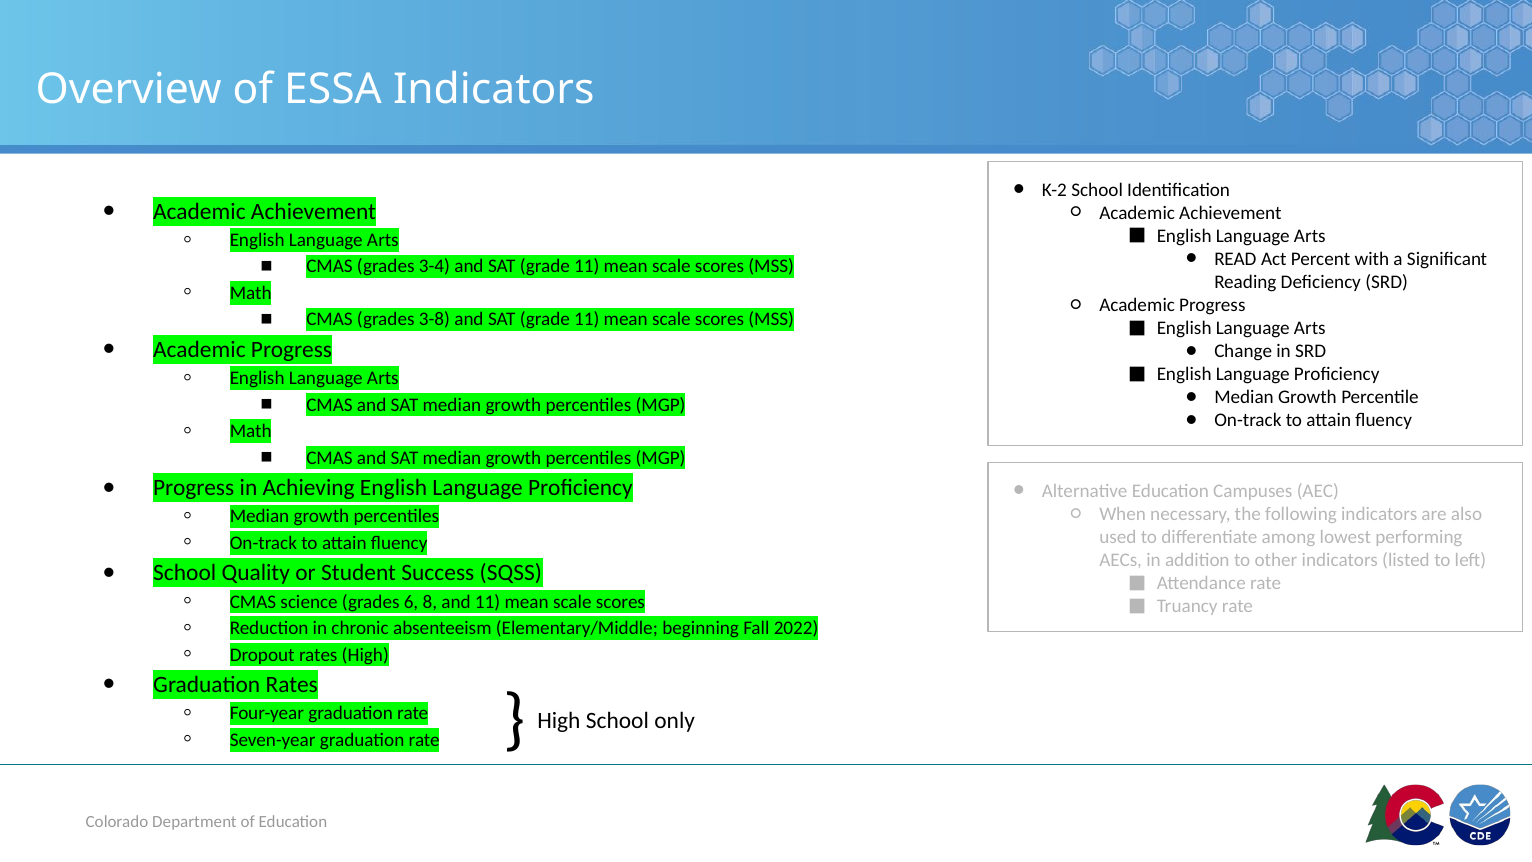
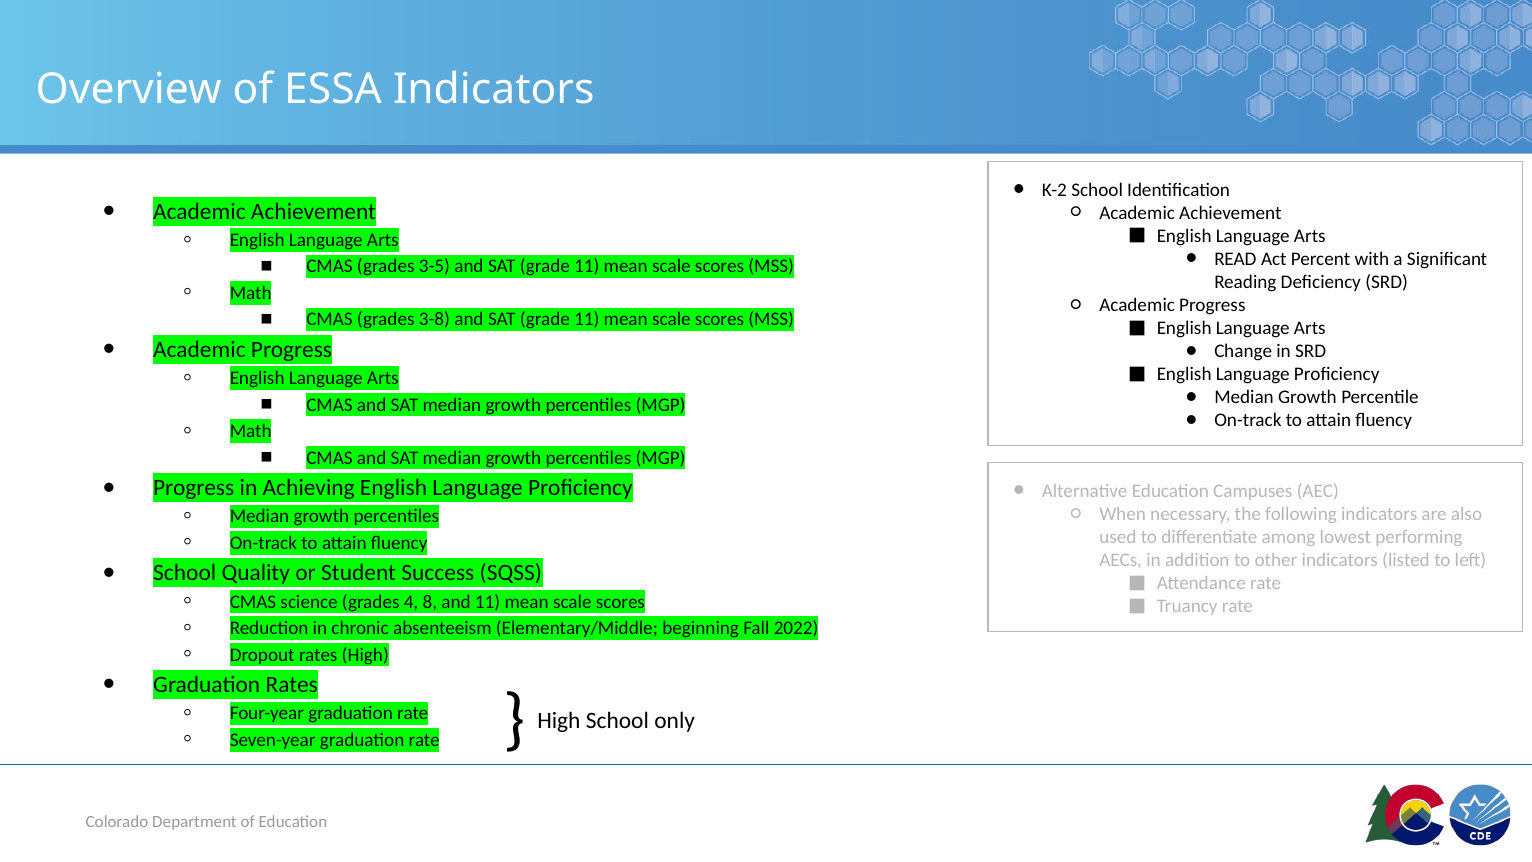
3-4: 3-4 -> 3-5
6: 6 -> 4
